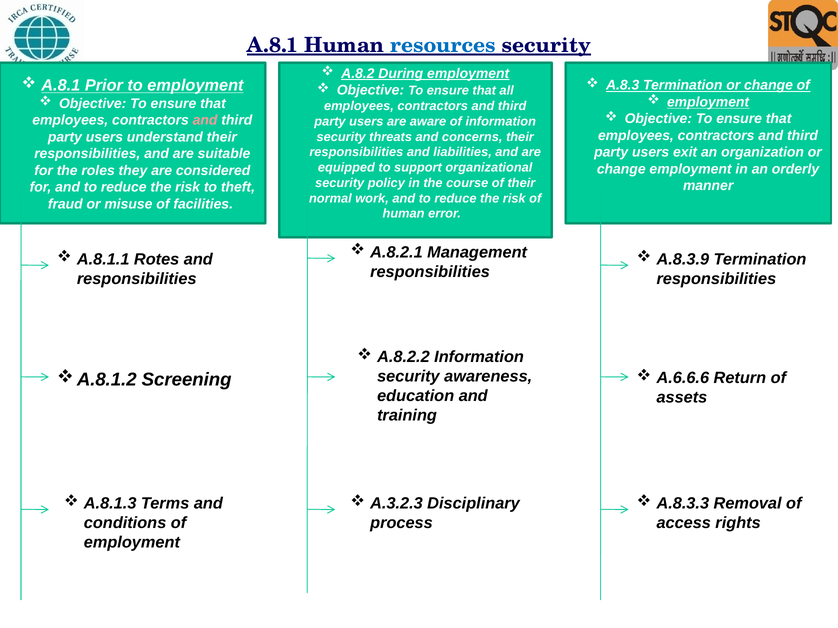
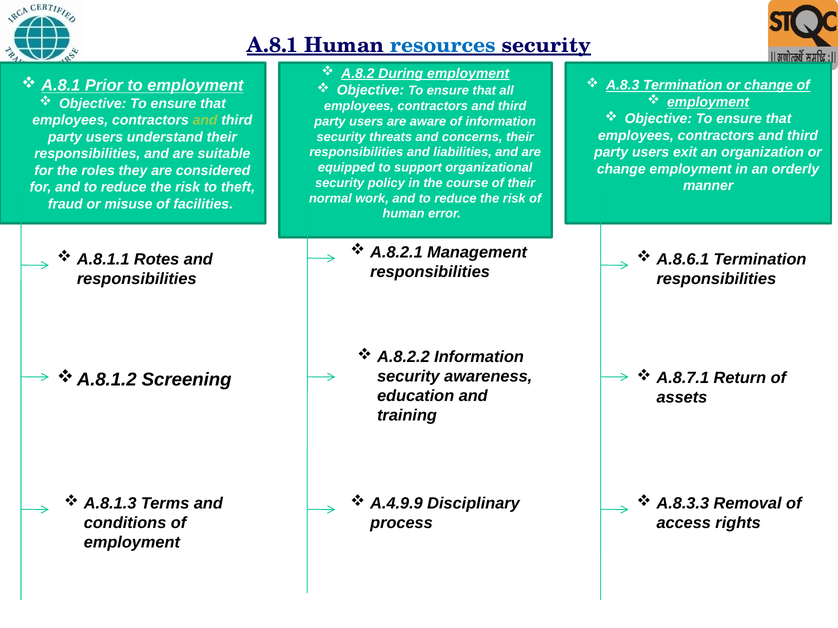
and at (205, 120) colour: pink -> light green
A.8.3.9: A.8.3.9 -> A.8.6.1
A.6.6.6: A.6.6.6 -> A.8.7.1
A.3.2.3: A.3.2.3 -> A.4.9.9
